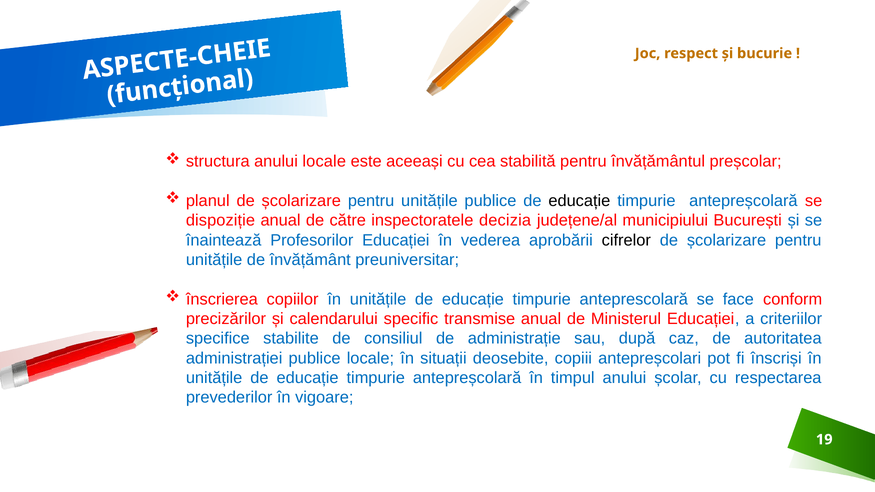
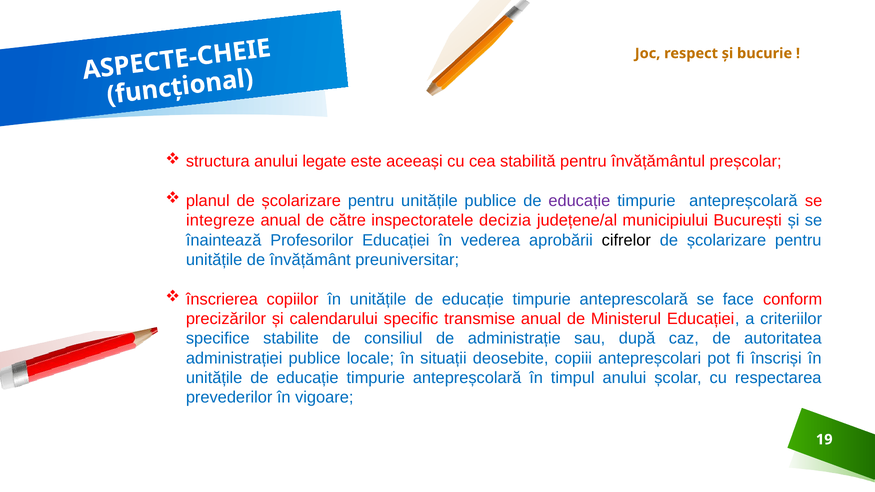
anului locale: locale -> legate
educație at (579, 201) colour: black -> purple
dispoziție: dispoziție -> integreze
